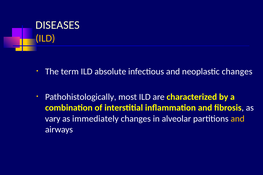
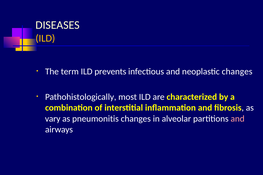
absolute: absolute -> prevents
immediately: immediately -> pneumonitis
and at (238, 119) colour: yellow -> pink
